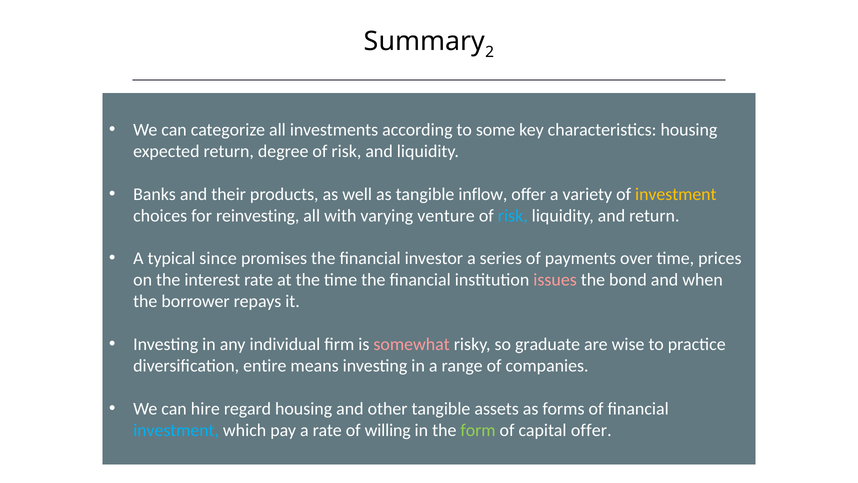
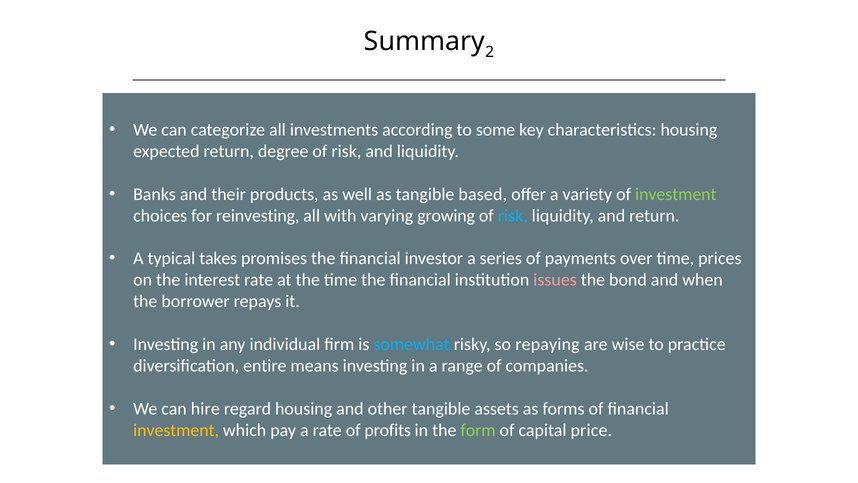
inflow: inflow -> based
investment at (676, 194) colour: yellow -> light green
venture: venture -> growing
since: since -> takes
somewhat colour: pink -> light blue
graduate: graduate -> repaying
investment at (176, 430) colour: light blue -> yellow
willing: willing -> profits
capital offer: offer -> price
